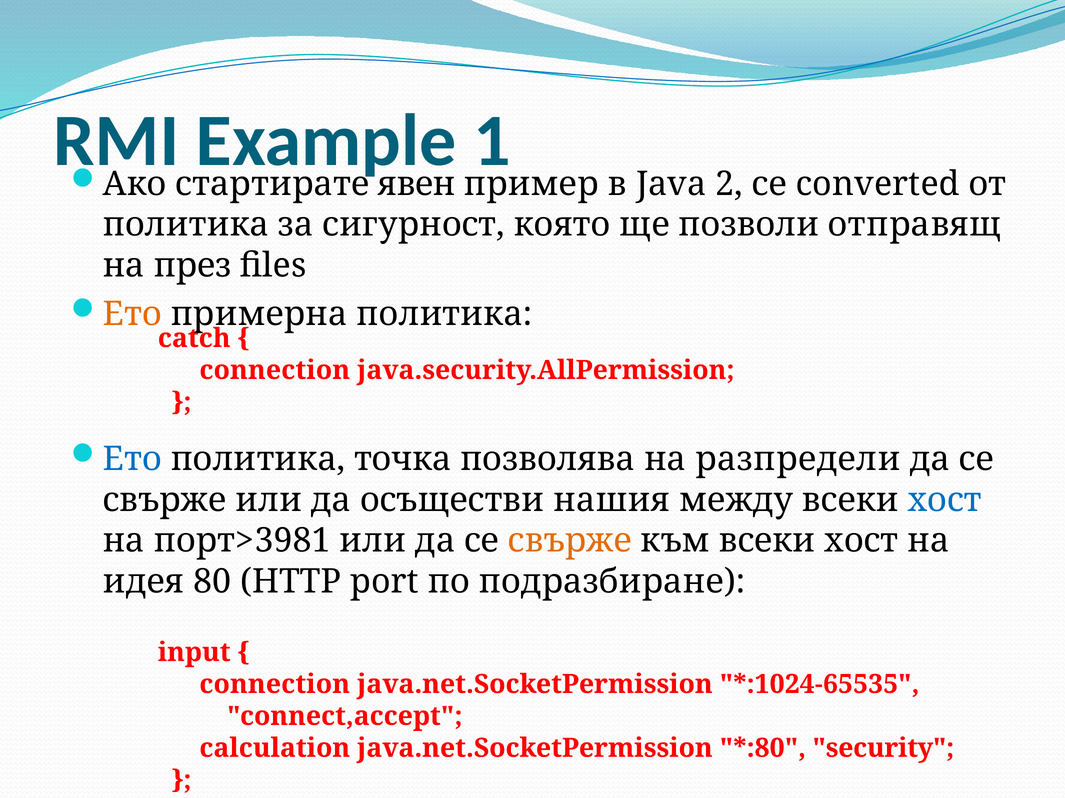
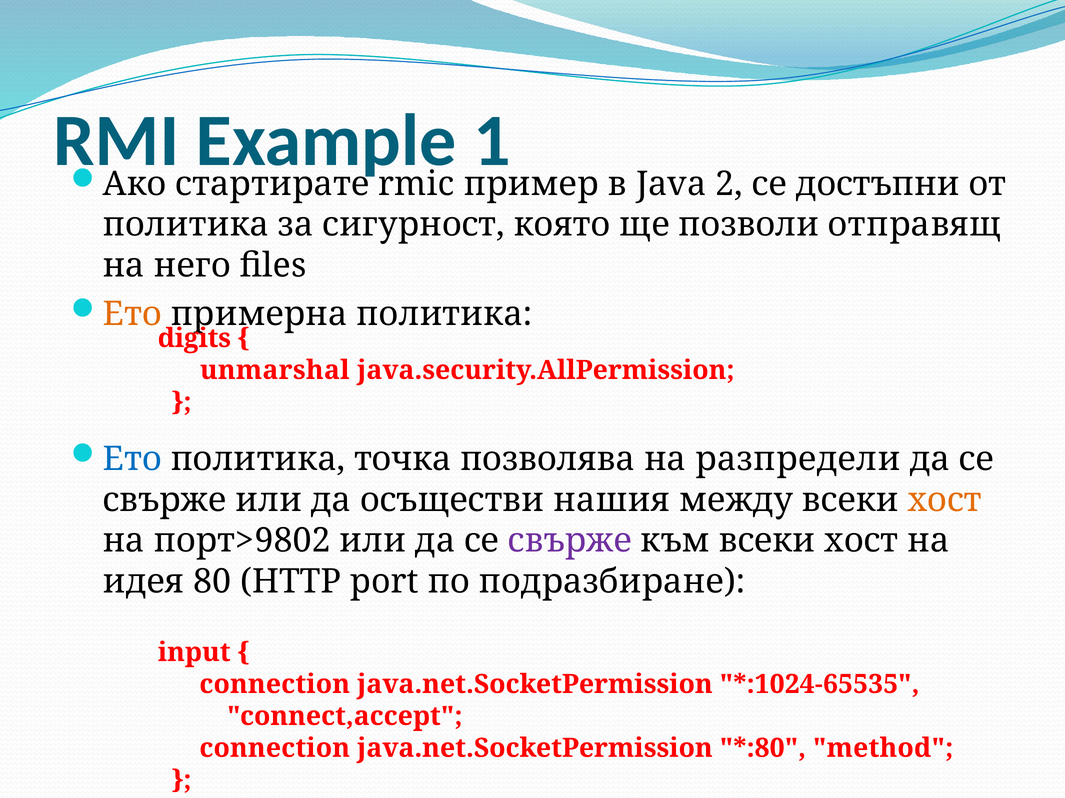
явен: явен -> rmic
converted: converted -> достъпни
през: през -> него
catch: catch -> digits
connection at (275, 371): connection -> unmarshal
хост at (945, 500) colour: blue -> orange
порт>3981: порт>3981 -> порт>9802
свърже at (570, 541) colour: orange -> purple
calculation at (275, 749): calculation -> connection
security: security -> method
